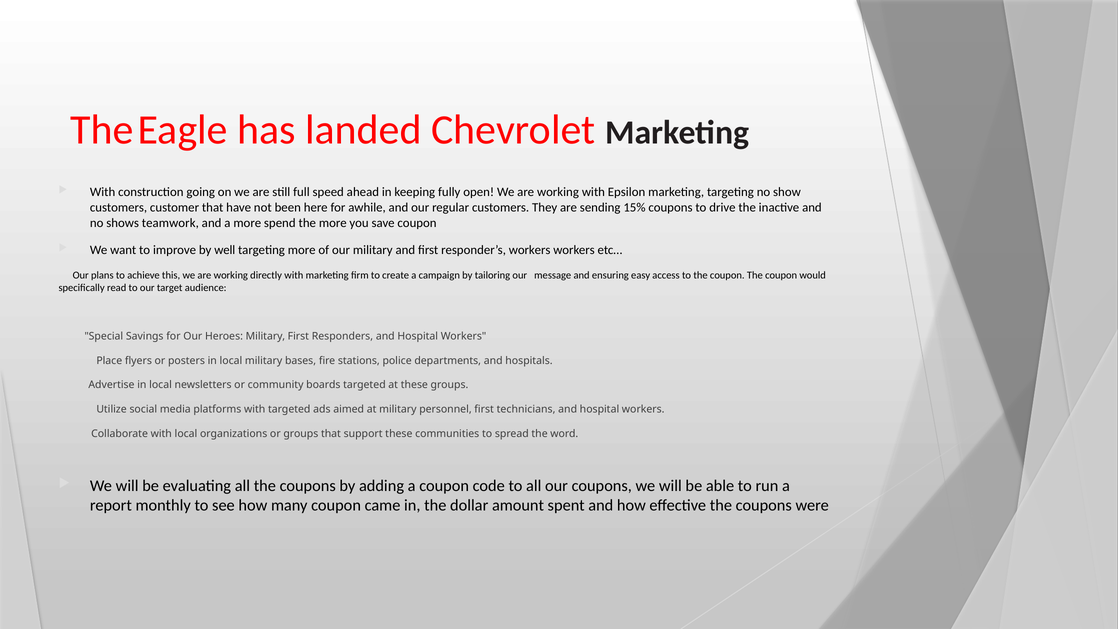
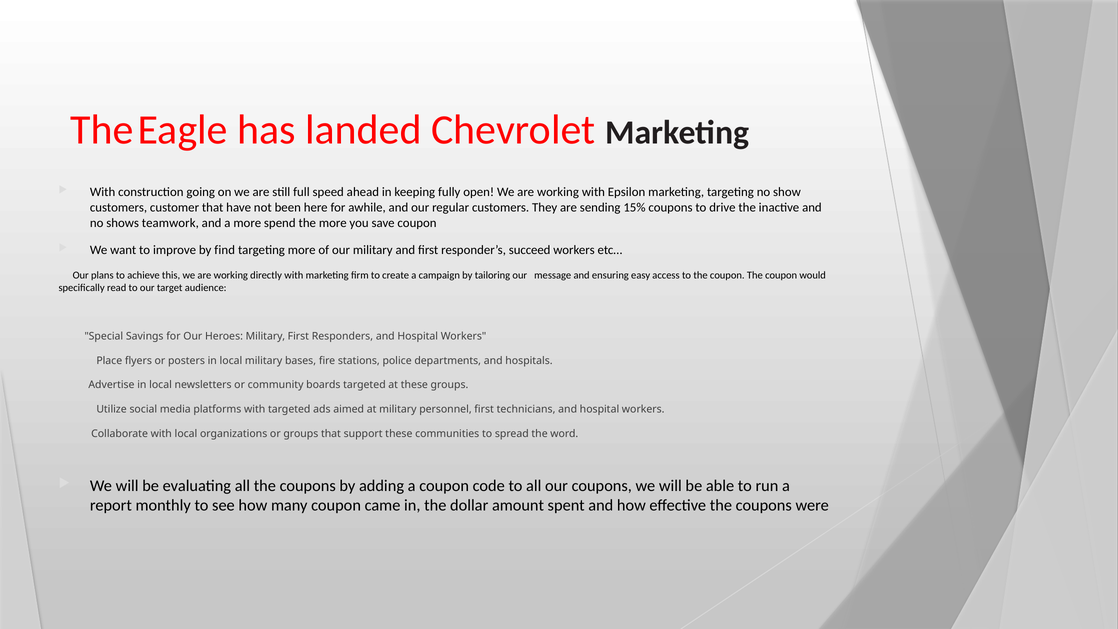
well: well -> find
responder’s workers: workers -> succeed
